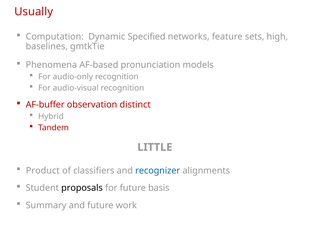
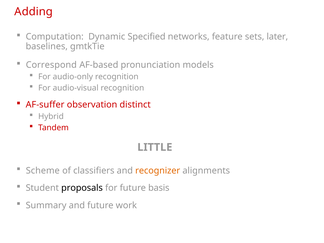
Usually: Usually -> Adding
high: high -> later
Phenomena: Phenomena -> Correspond
AF-buffer: AF-buffer -> AF-suffer
Product: Product -> Scheme
recognizer colour: blue -> orange
